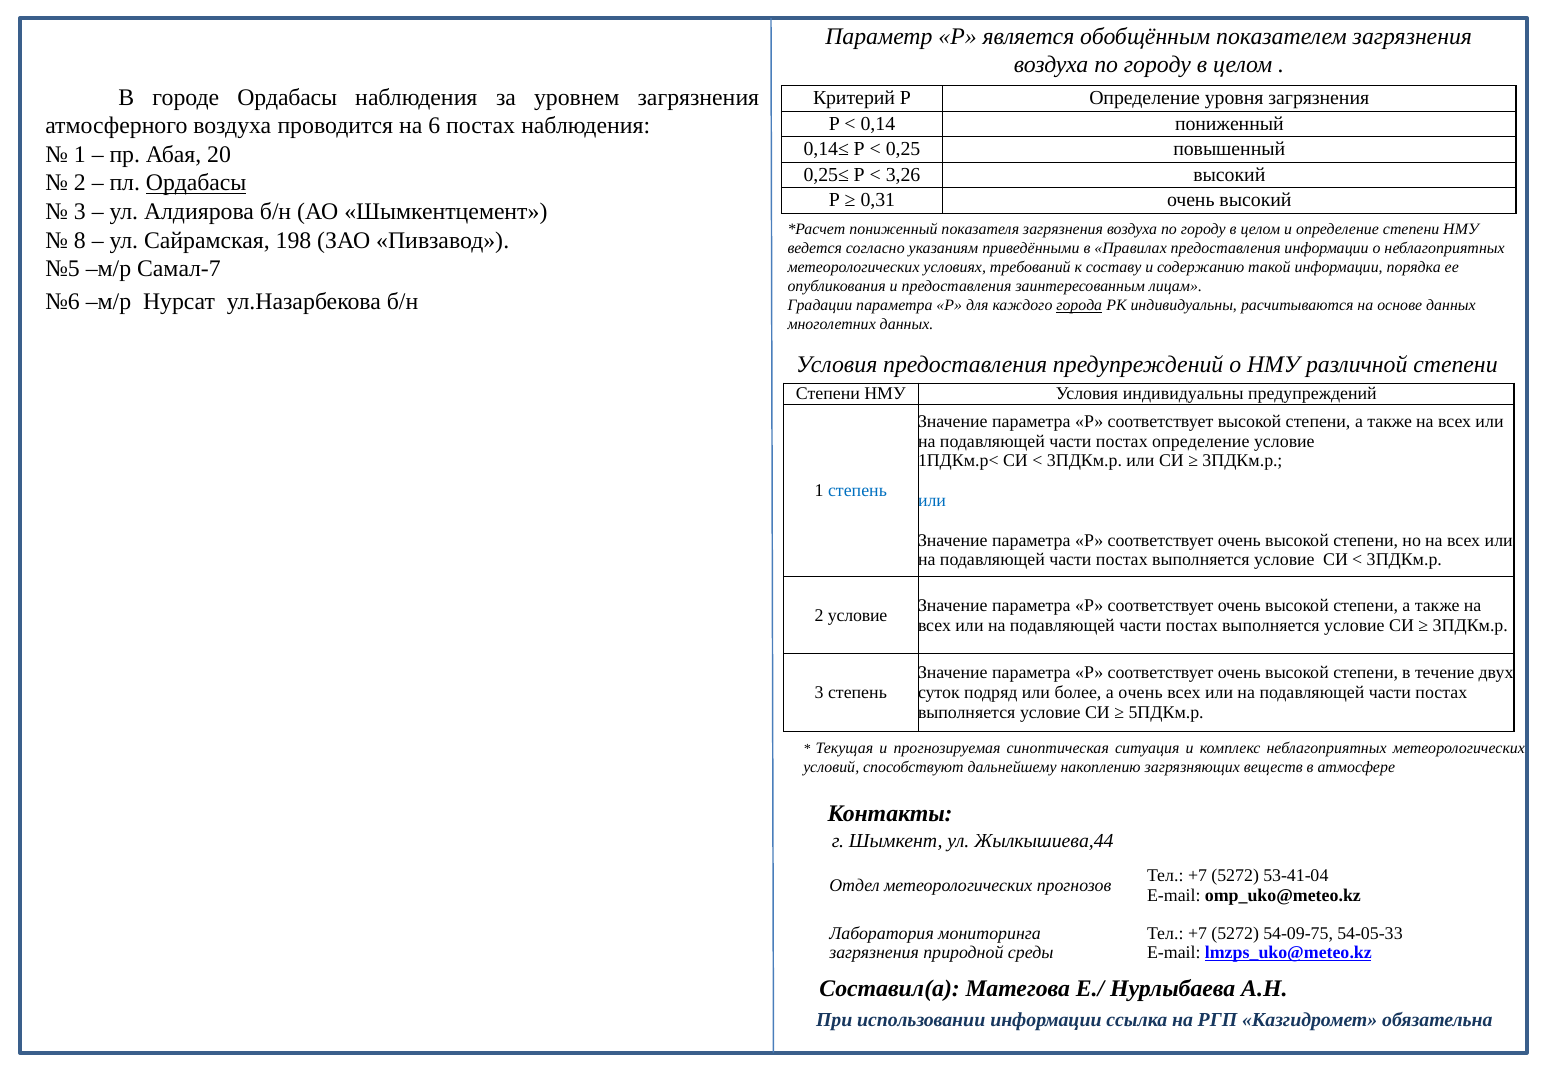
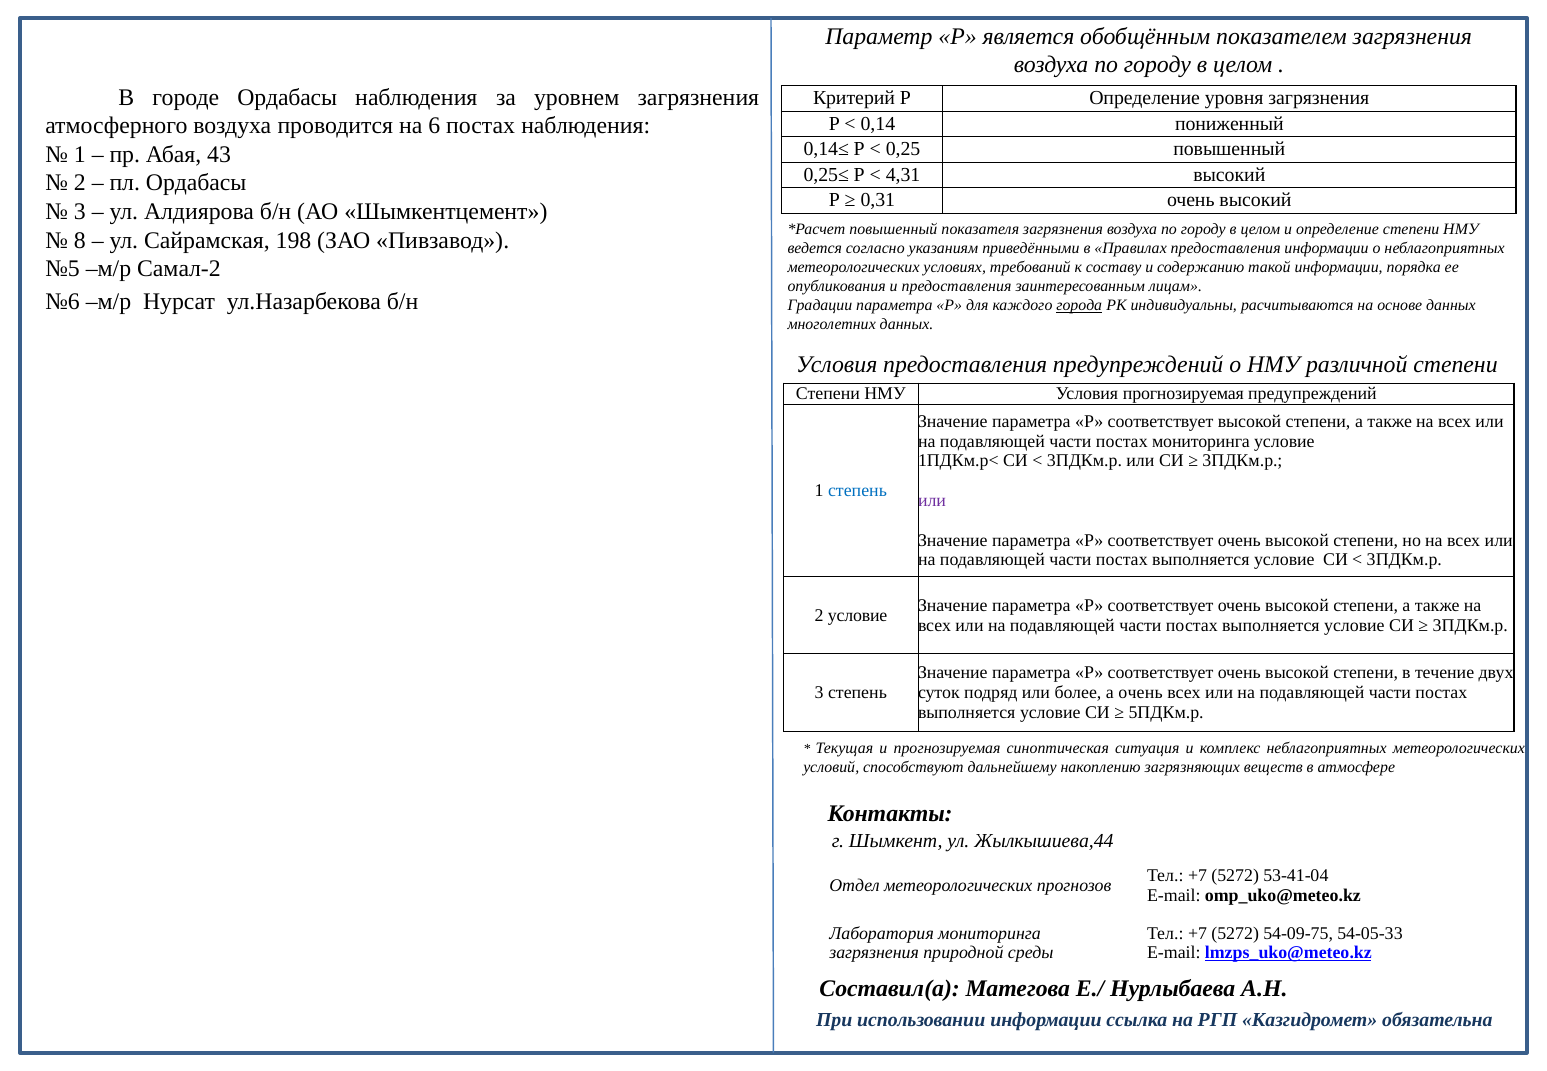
20: 20 -> 43
3,26: 3,26 -> 4,31
Ордабасы at (196, 183) underline: present -> none
пониженный at (893, 230): пониженный -> повышенный
Самал-7: Самал-7 -> Самал-2
Условия индивидуальны: индивидуальны -> прогнозируемая
постах определение: определение -> мониторинга
или at (932, 501) colour: blue -> purple
